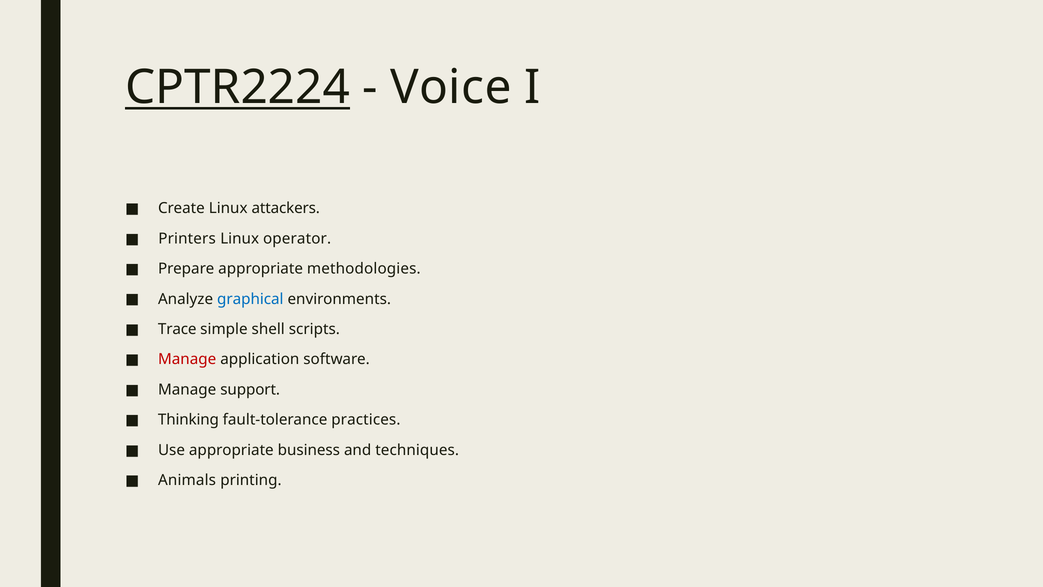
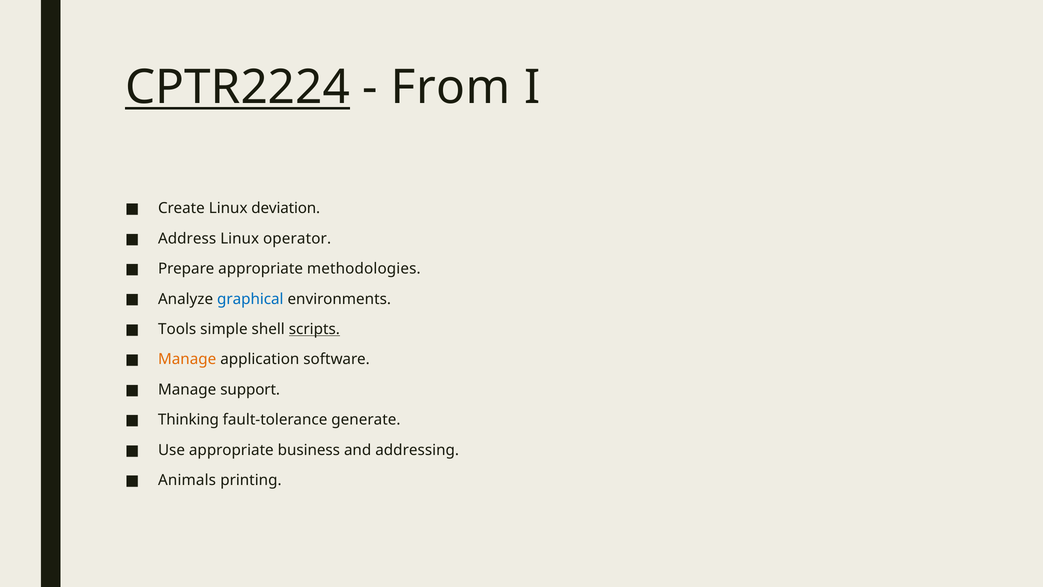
Voice: Voice -> From
attackers: attackers -> deviation
Printers: Printers -> Address
Trace: Trace -> Tools
scripts underline: none -> present
Manage at (187, 359) colour: red -> orange
practices: practices -> generate
techniques: techniques -> addressing
